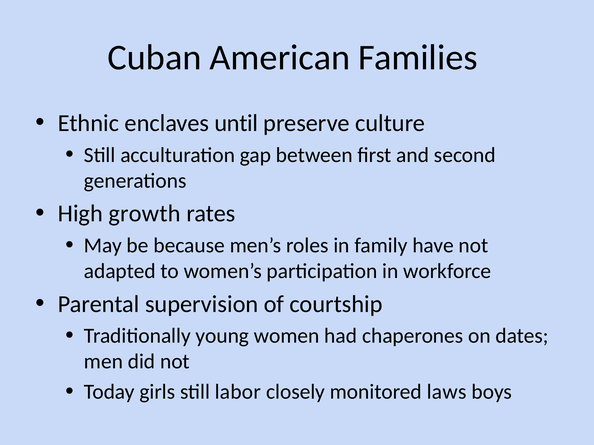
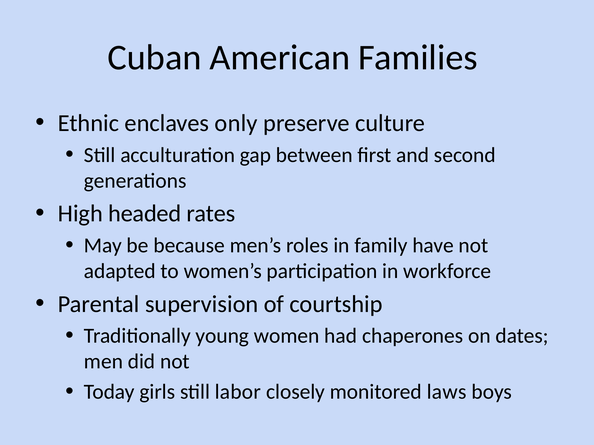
until: until -> only
growth: growth -> headed
